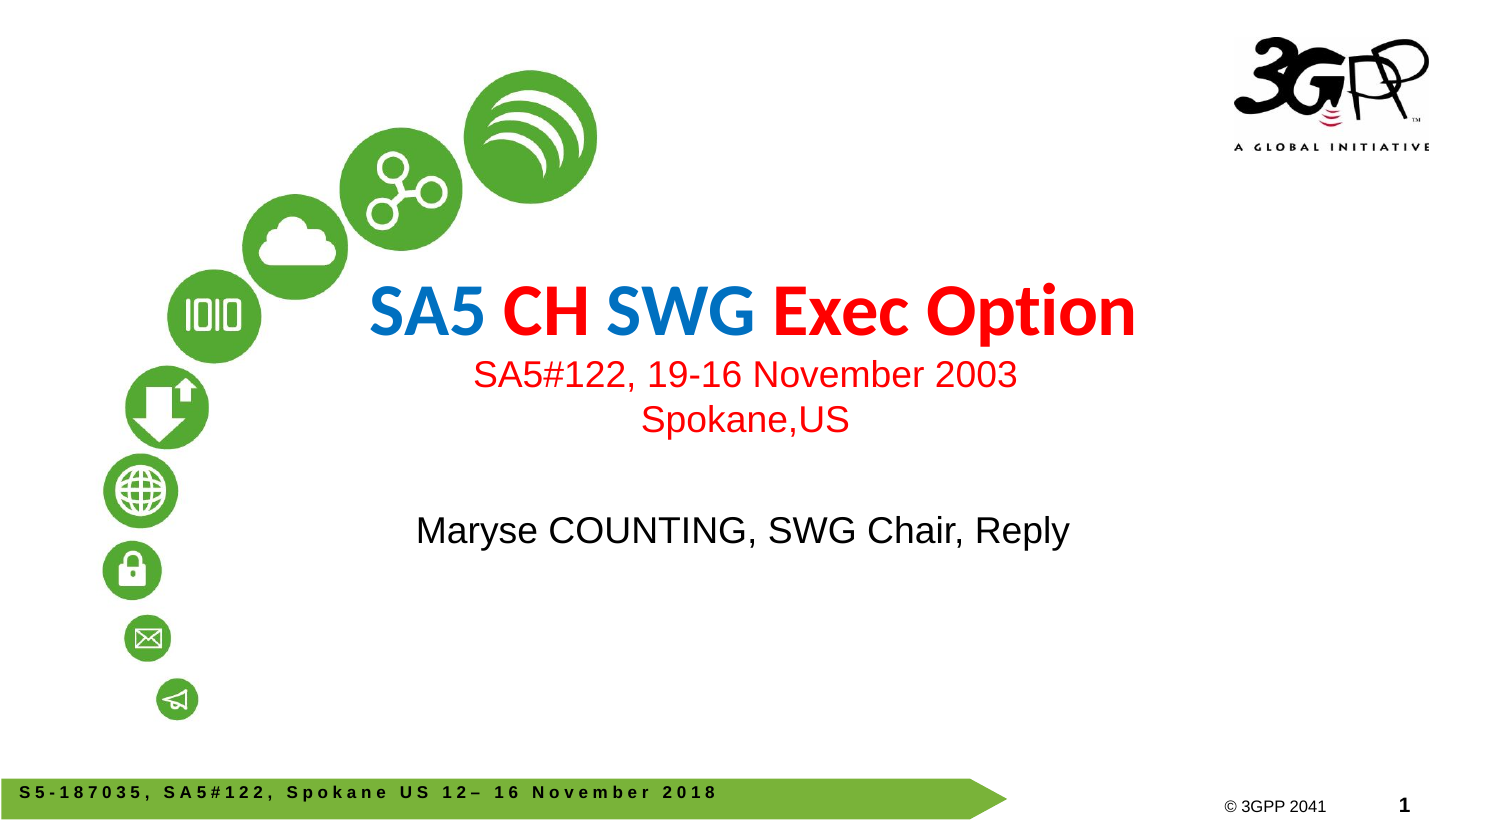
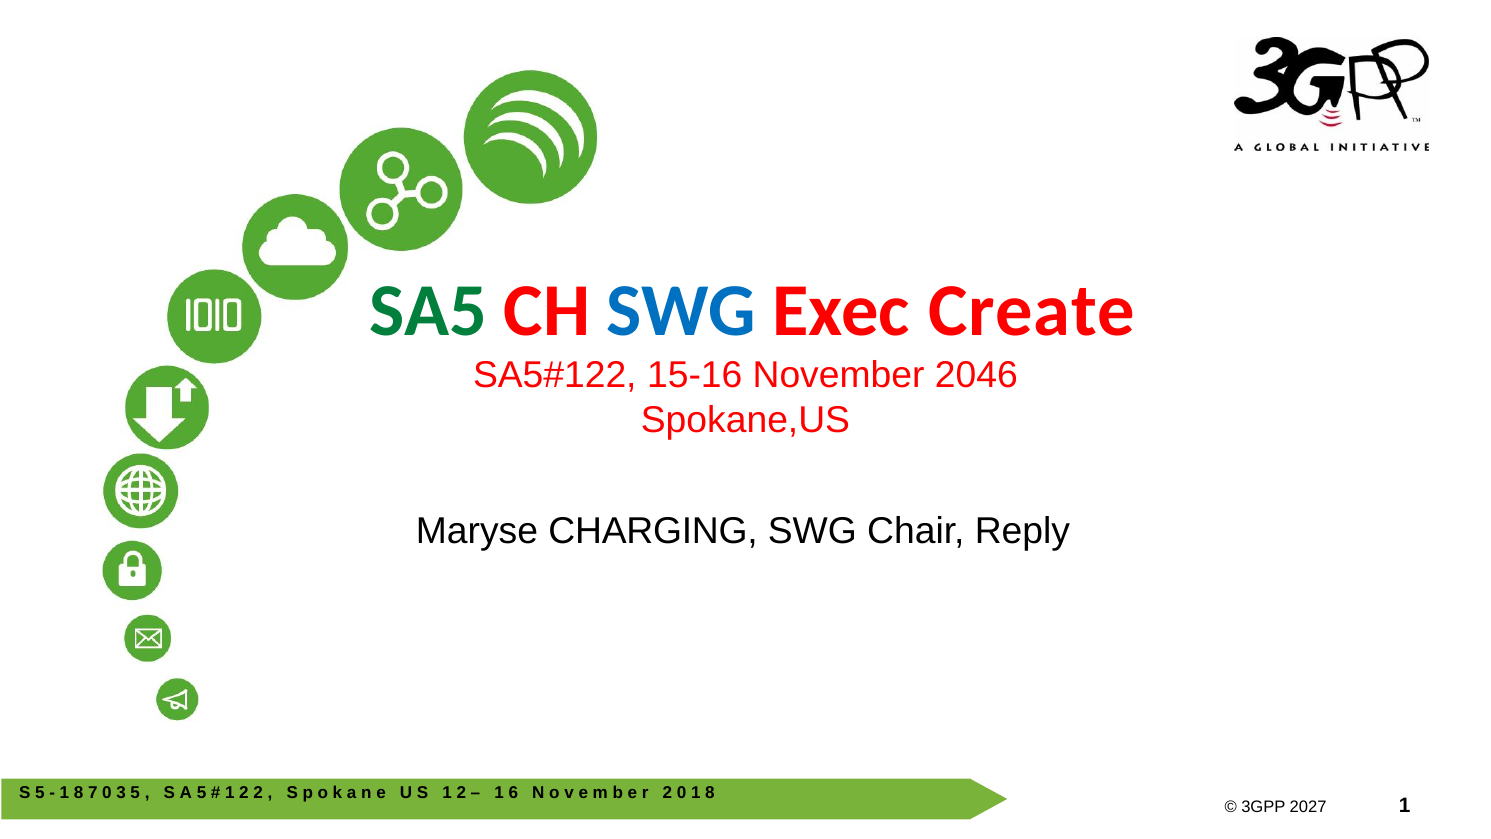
SA5 colour: blue -> green
Option: Option -> Create
19-16: 19-16 -> 15-16
2003: 2003 -> 2046
COUNTING: COUNTING -> CHARGING
2041: 2041 -> 2027
